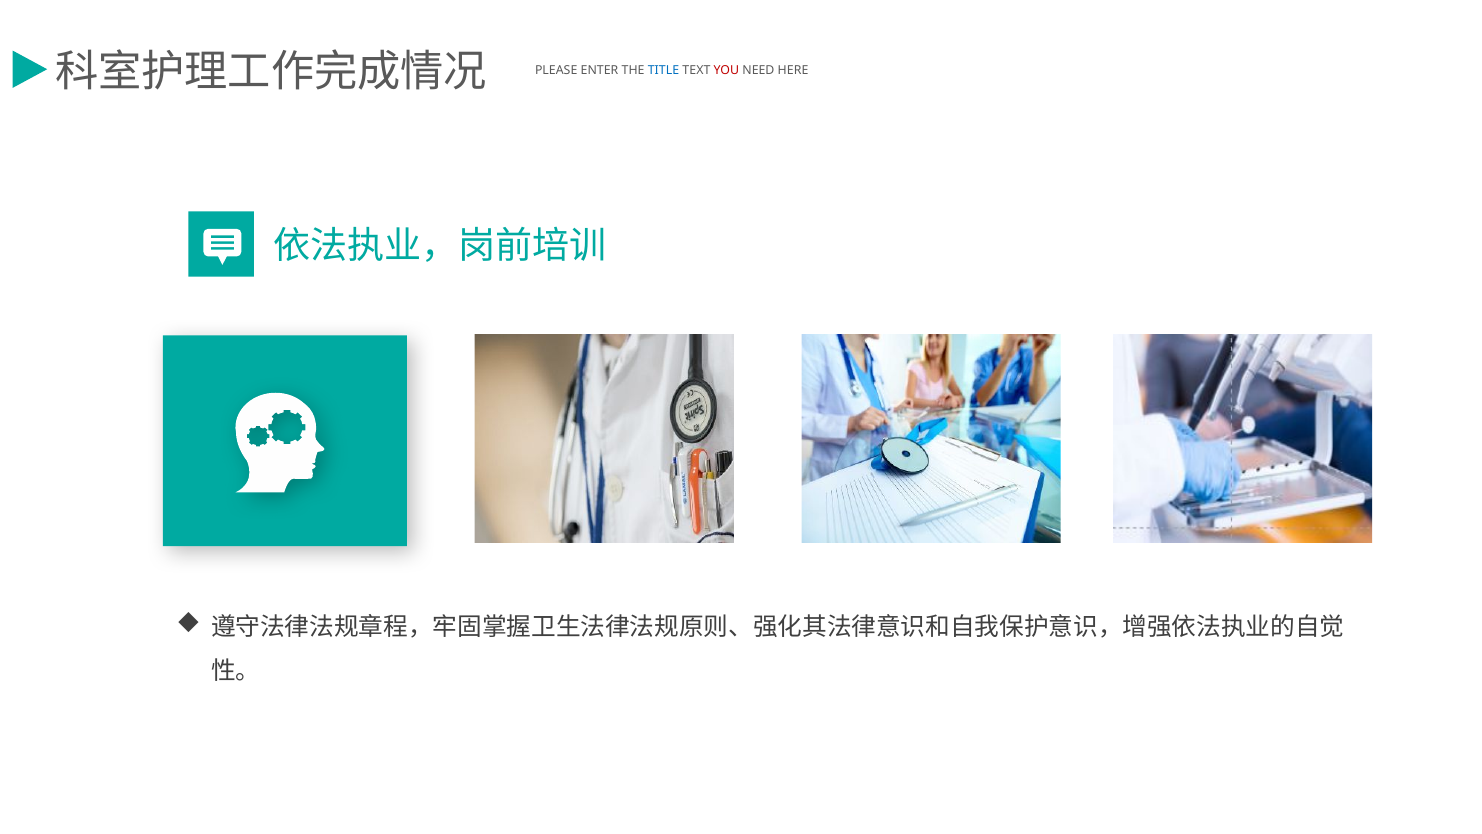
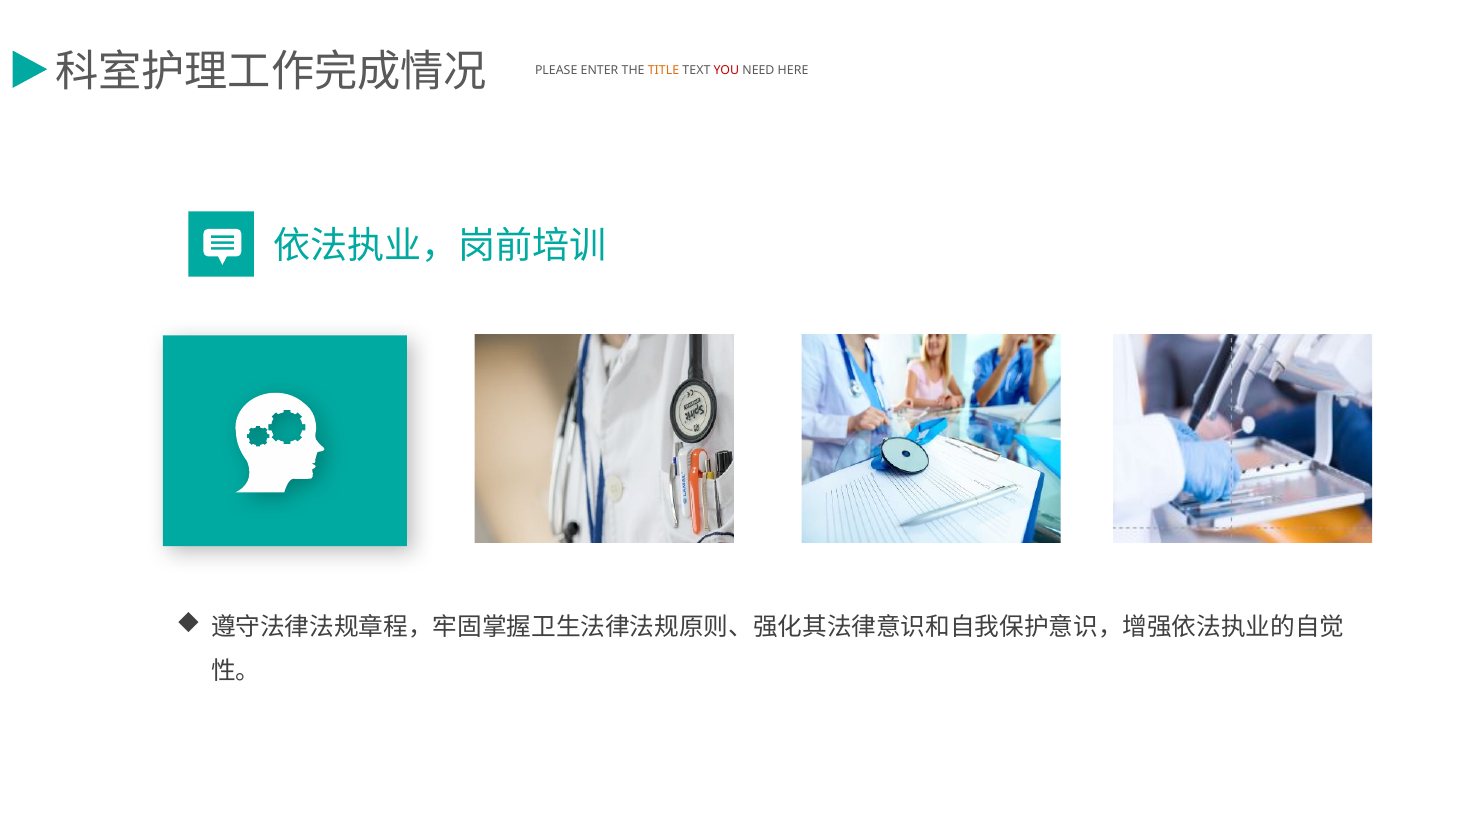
TITLE colour: blue -> orange
